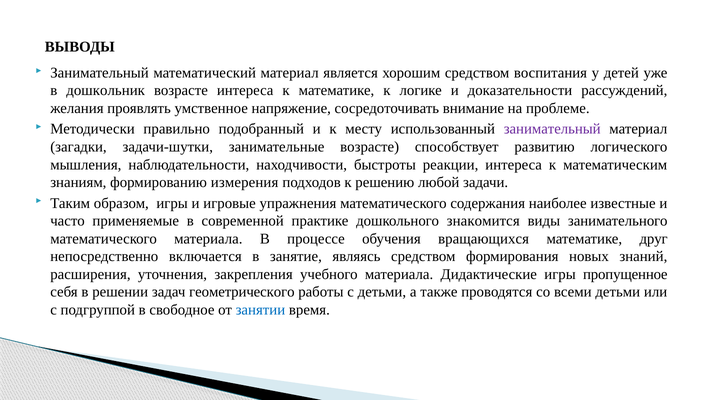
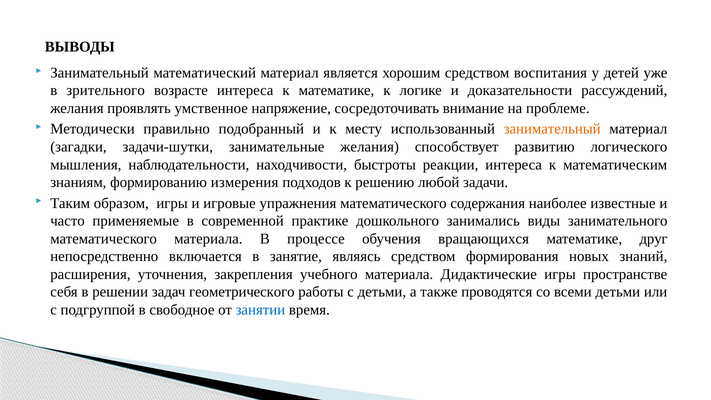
дошкольник: дошкольник -> зрительного
занимательный at (552, 129) colour: purple -> orange
занимательные возрасте: возрасте -> желания
знакомится: знакомится -> занимались
пропущенное: пропущенное -> пространстве
